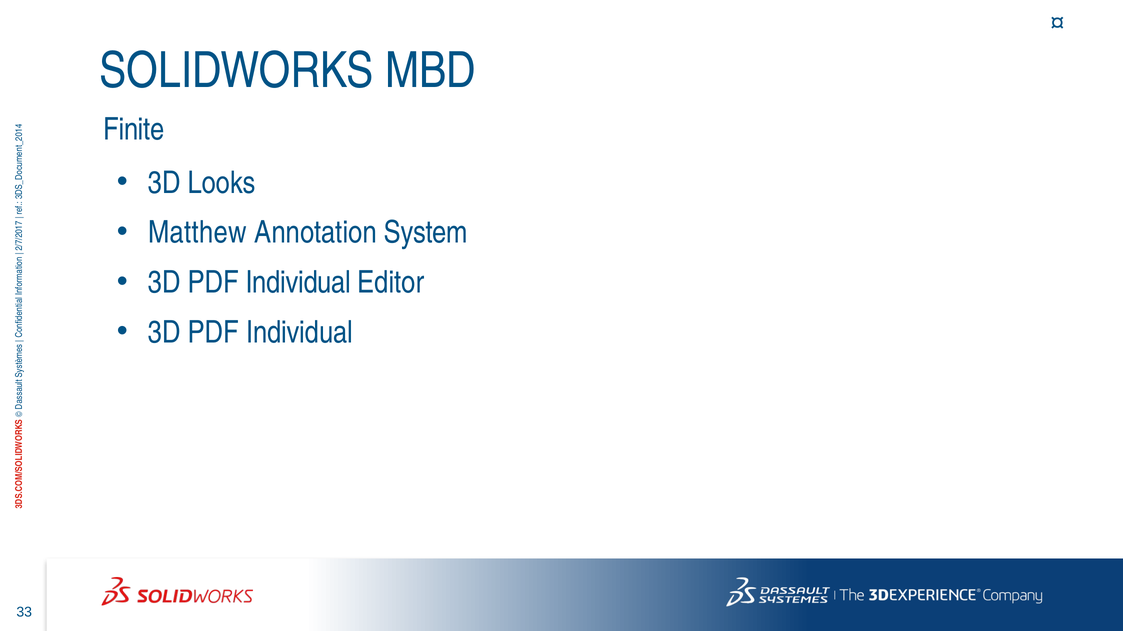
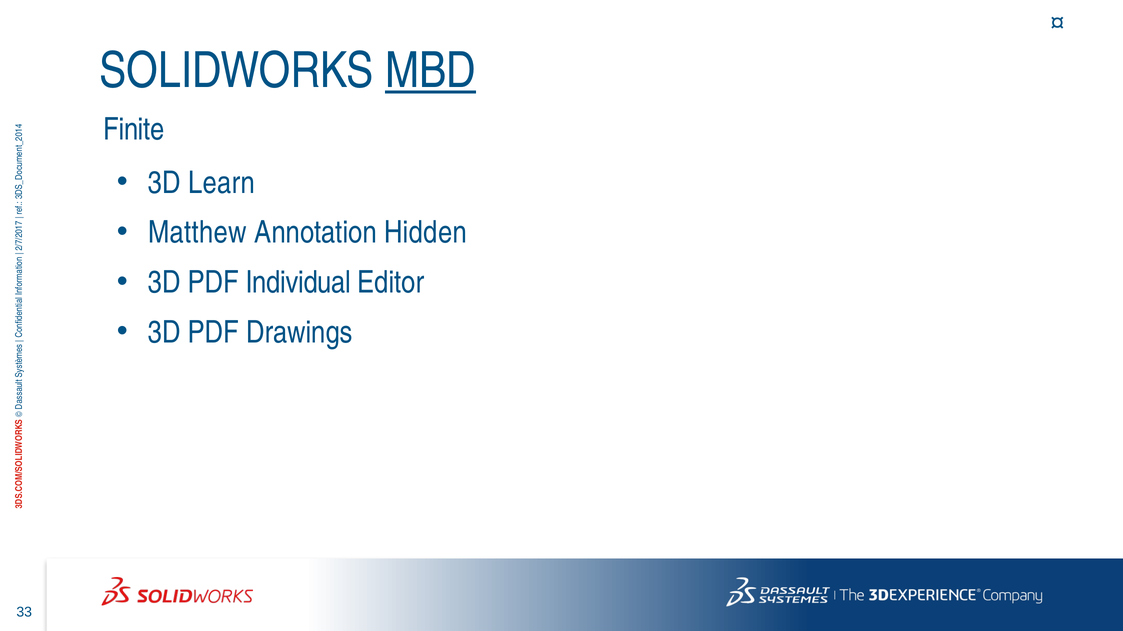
MBD underline: none -> present
Looks: Looks -> Learn
System: System -> Hidden
Individual at (299, 333): Individual -> Drawings
